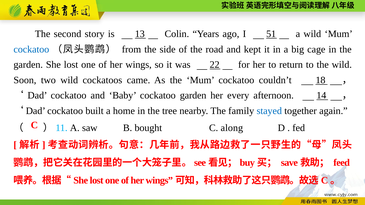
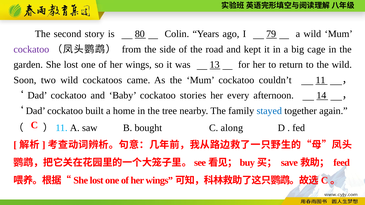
13: 13 -> 80
51: 51 -> 79
cockatoo at (31, 49) colour: blue -> purple
22: 22 -> 13
18: 18 -> 11
cockatoo garden: garden -> stories
